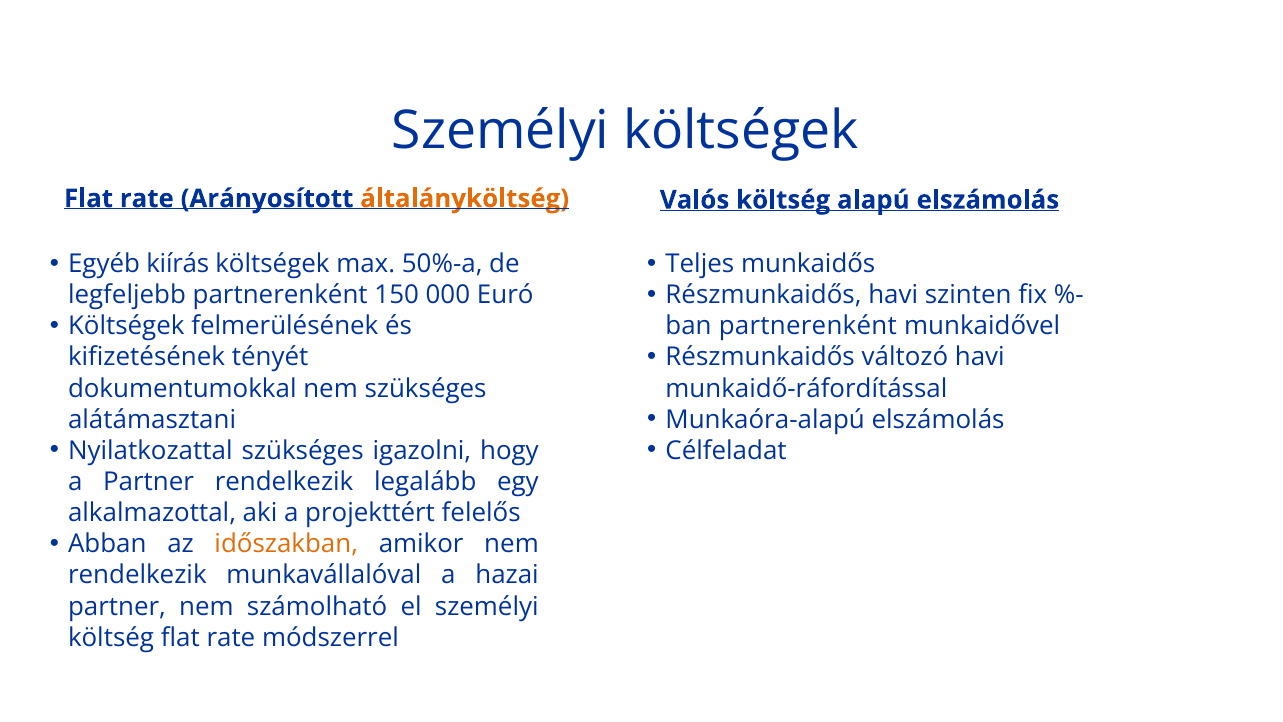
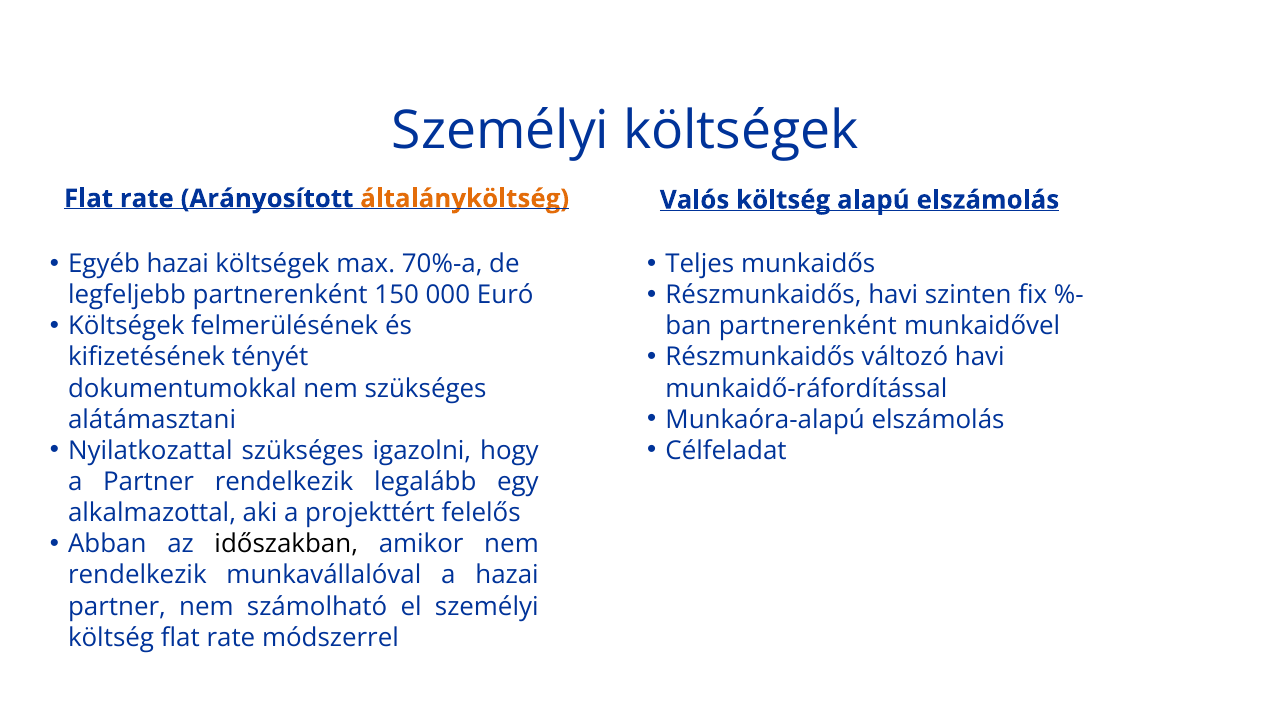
Egyéb kiírás: kiírás -> hazai
50%-a: 50%-a -> 70%-a
időszakban colour: orange -> black
